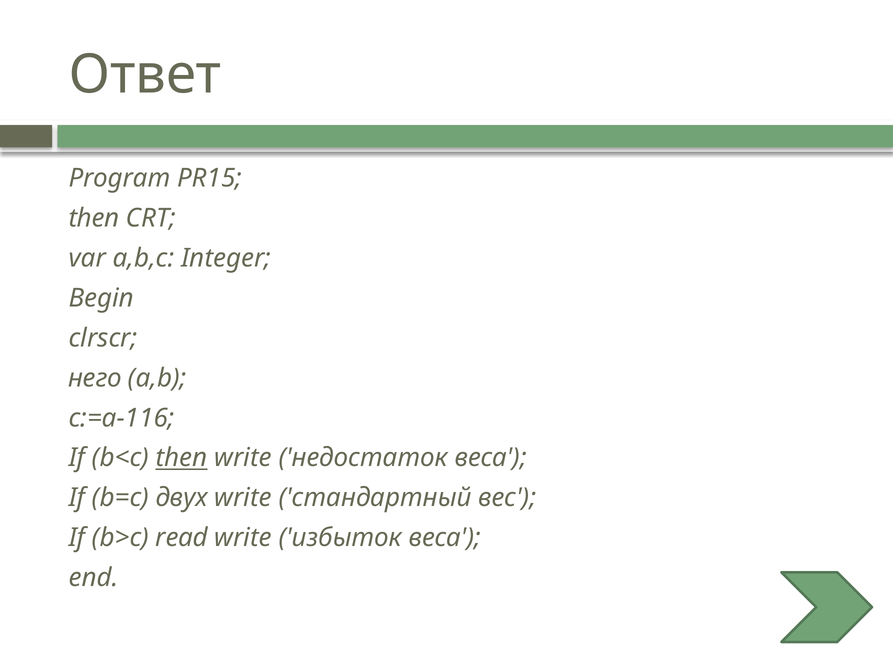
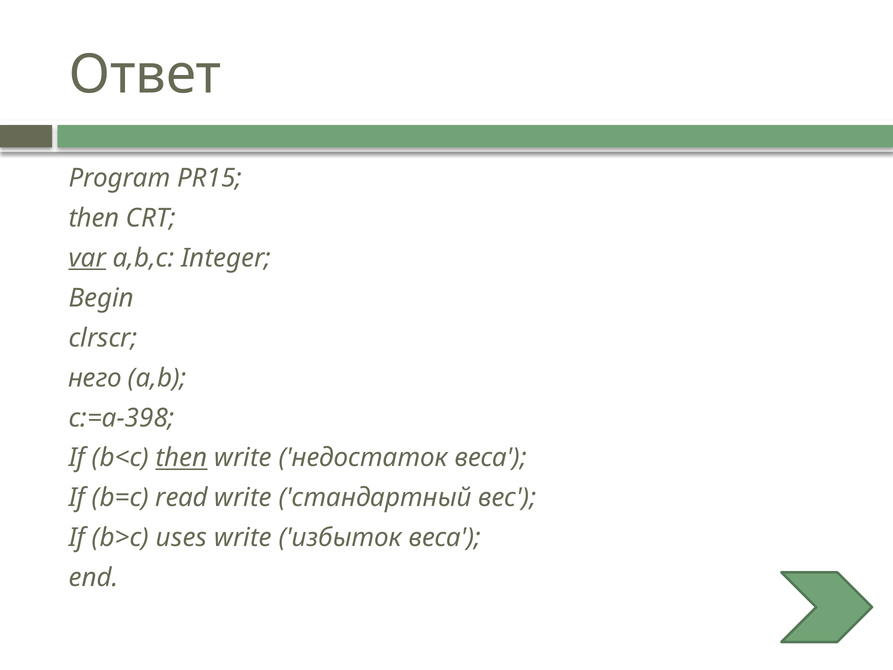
var underline: none -> present
c:=a-116: c:=a-116 -> c:=a-398
двух: двух -> read
read: read -> uses
